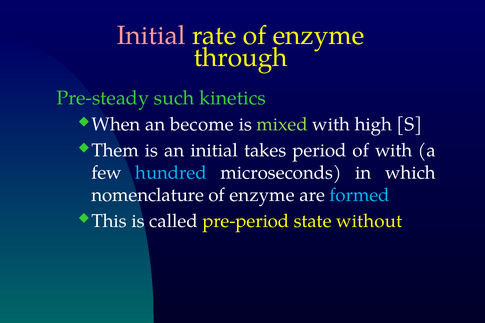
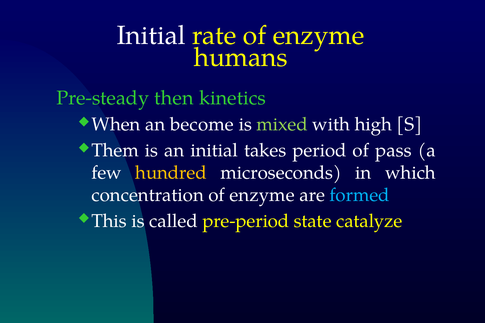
Initial at (151, 35) colour: pink -> white
through: through -> humans
such: such -> then
of with: with -> pass
hundred colour: light blue -> yellow
nomenclature: nomenclature -> concentration
without: without -> catalyze
